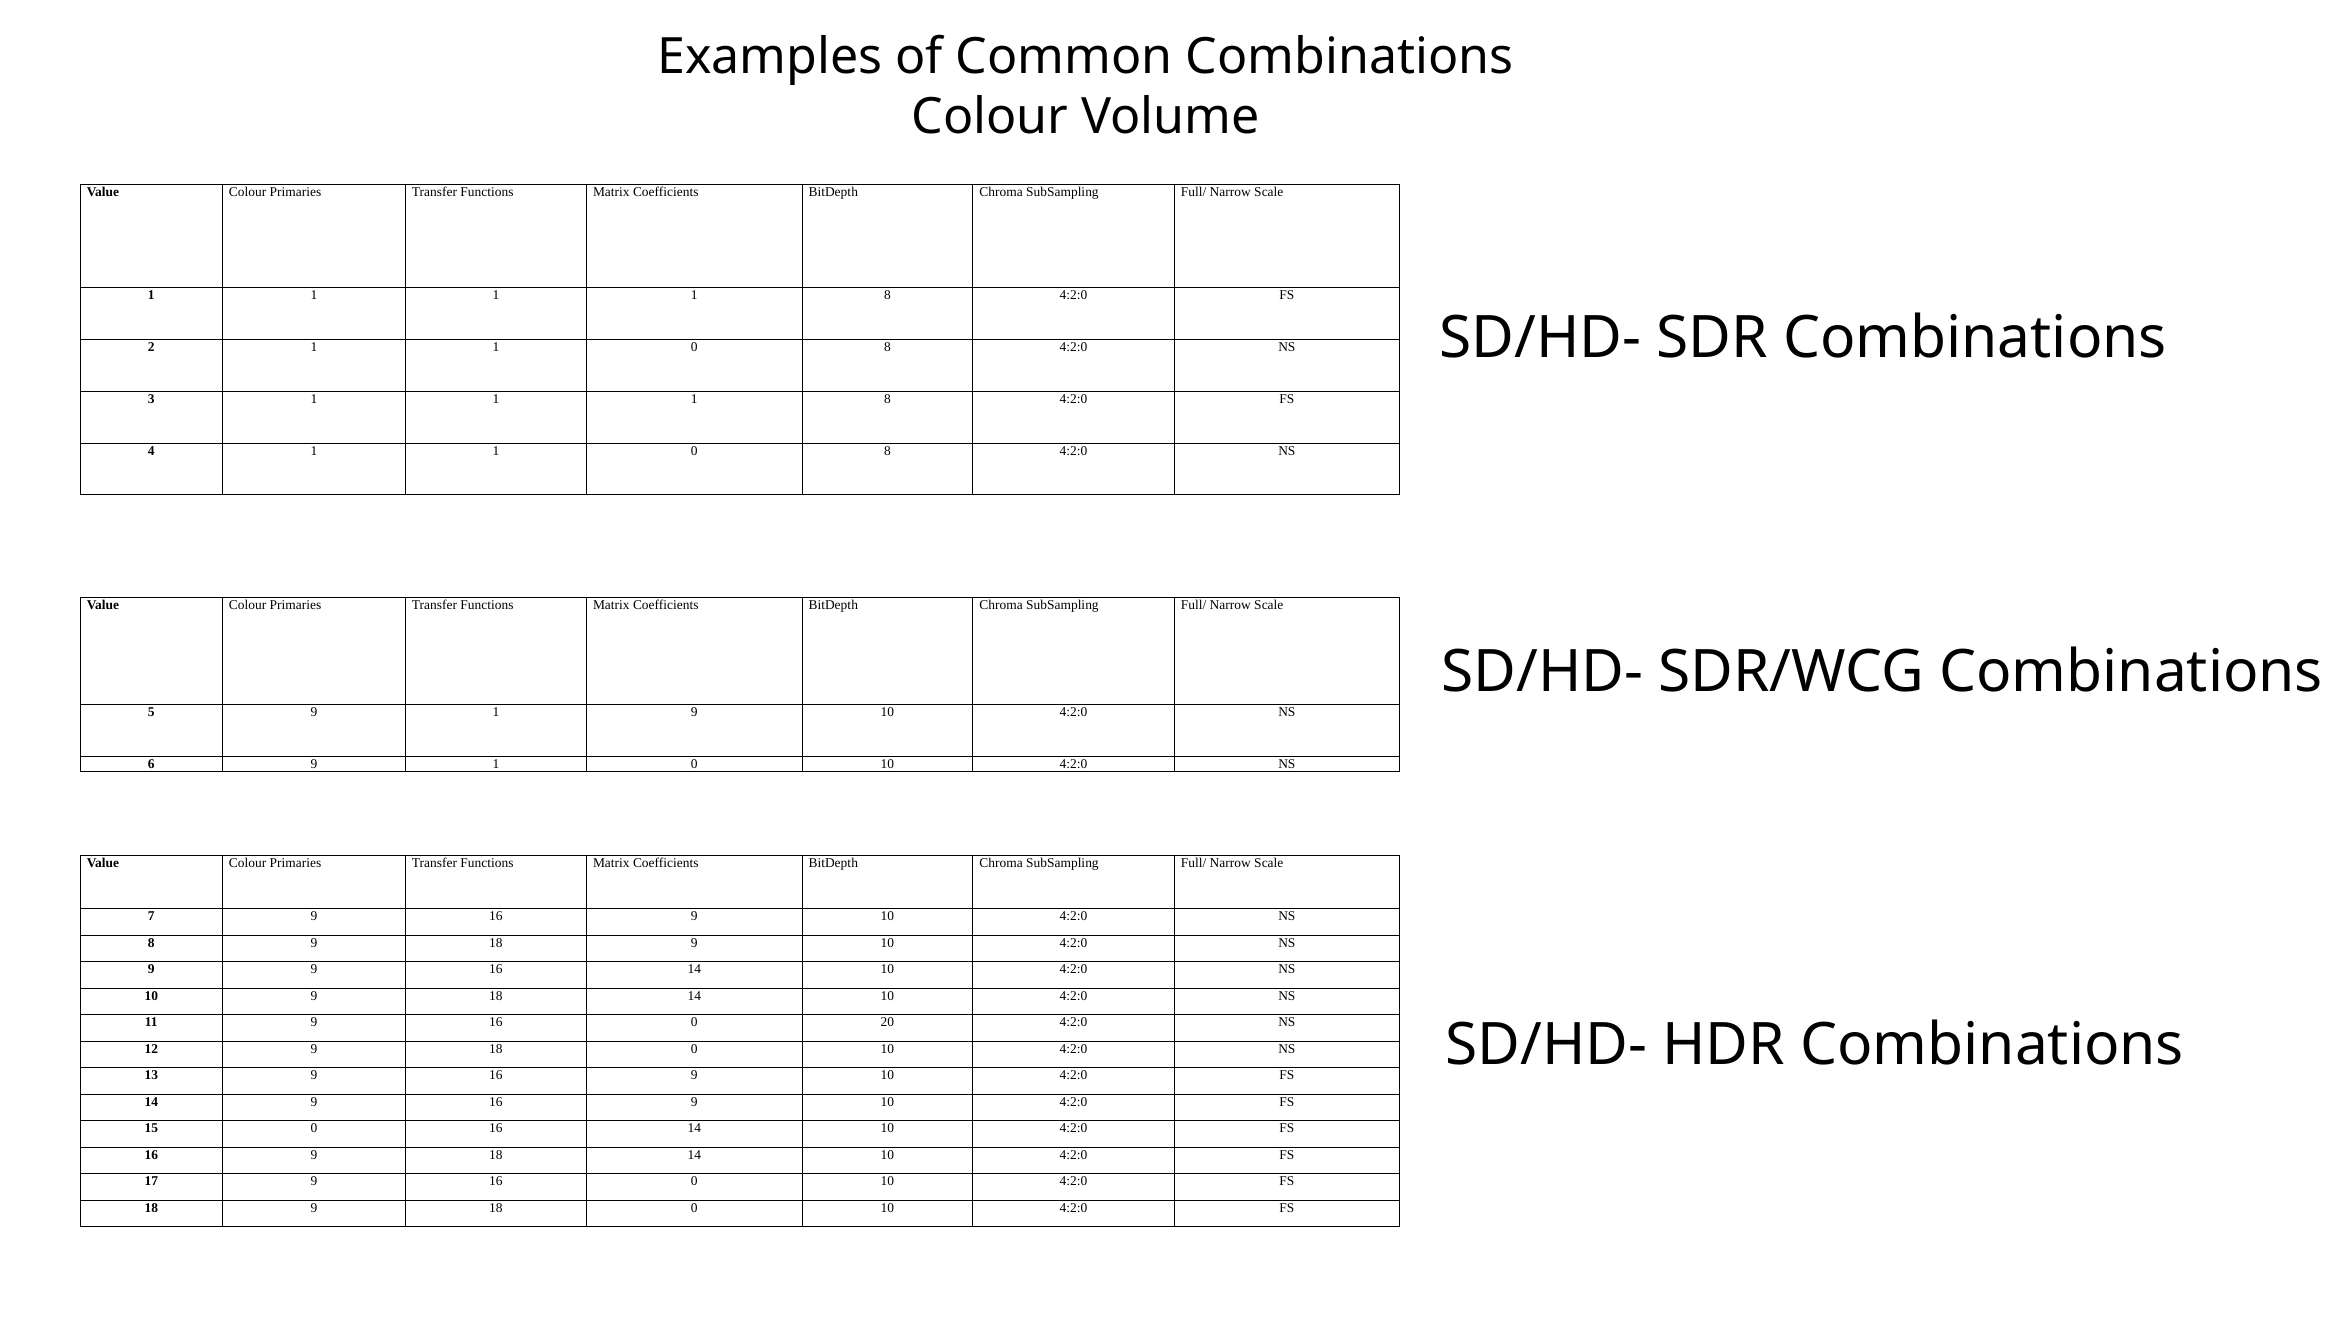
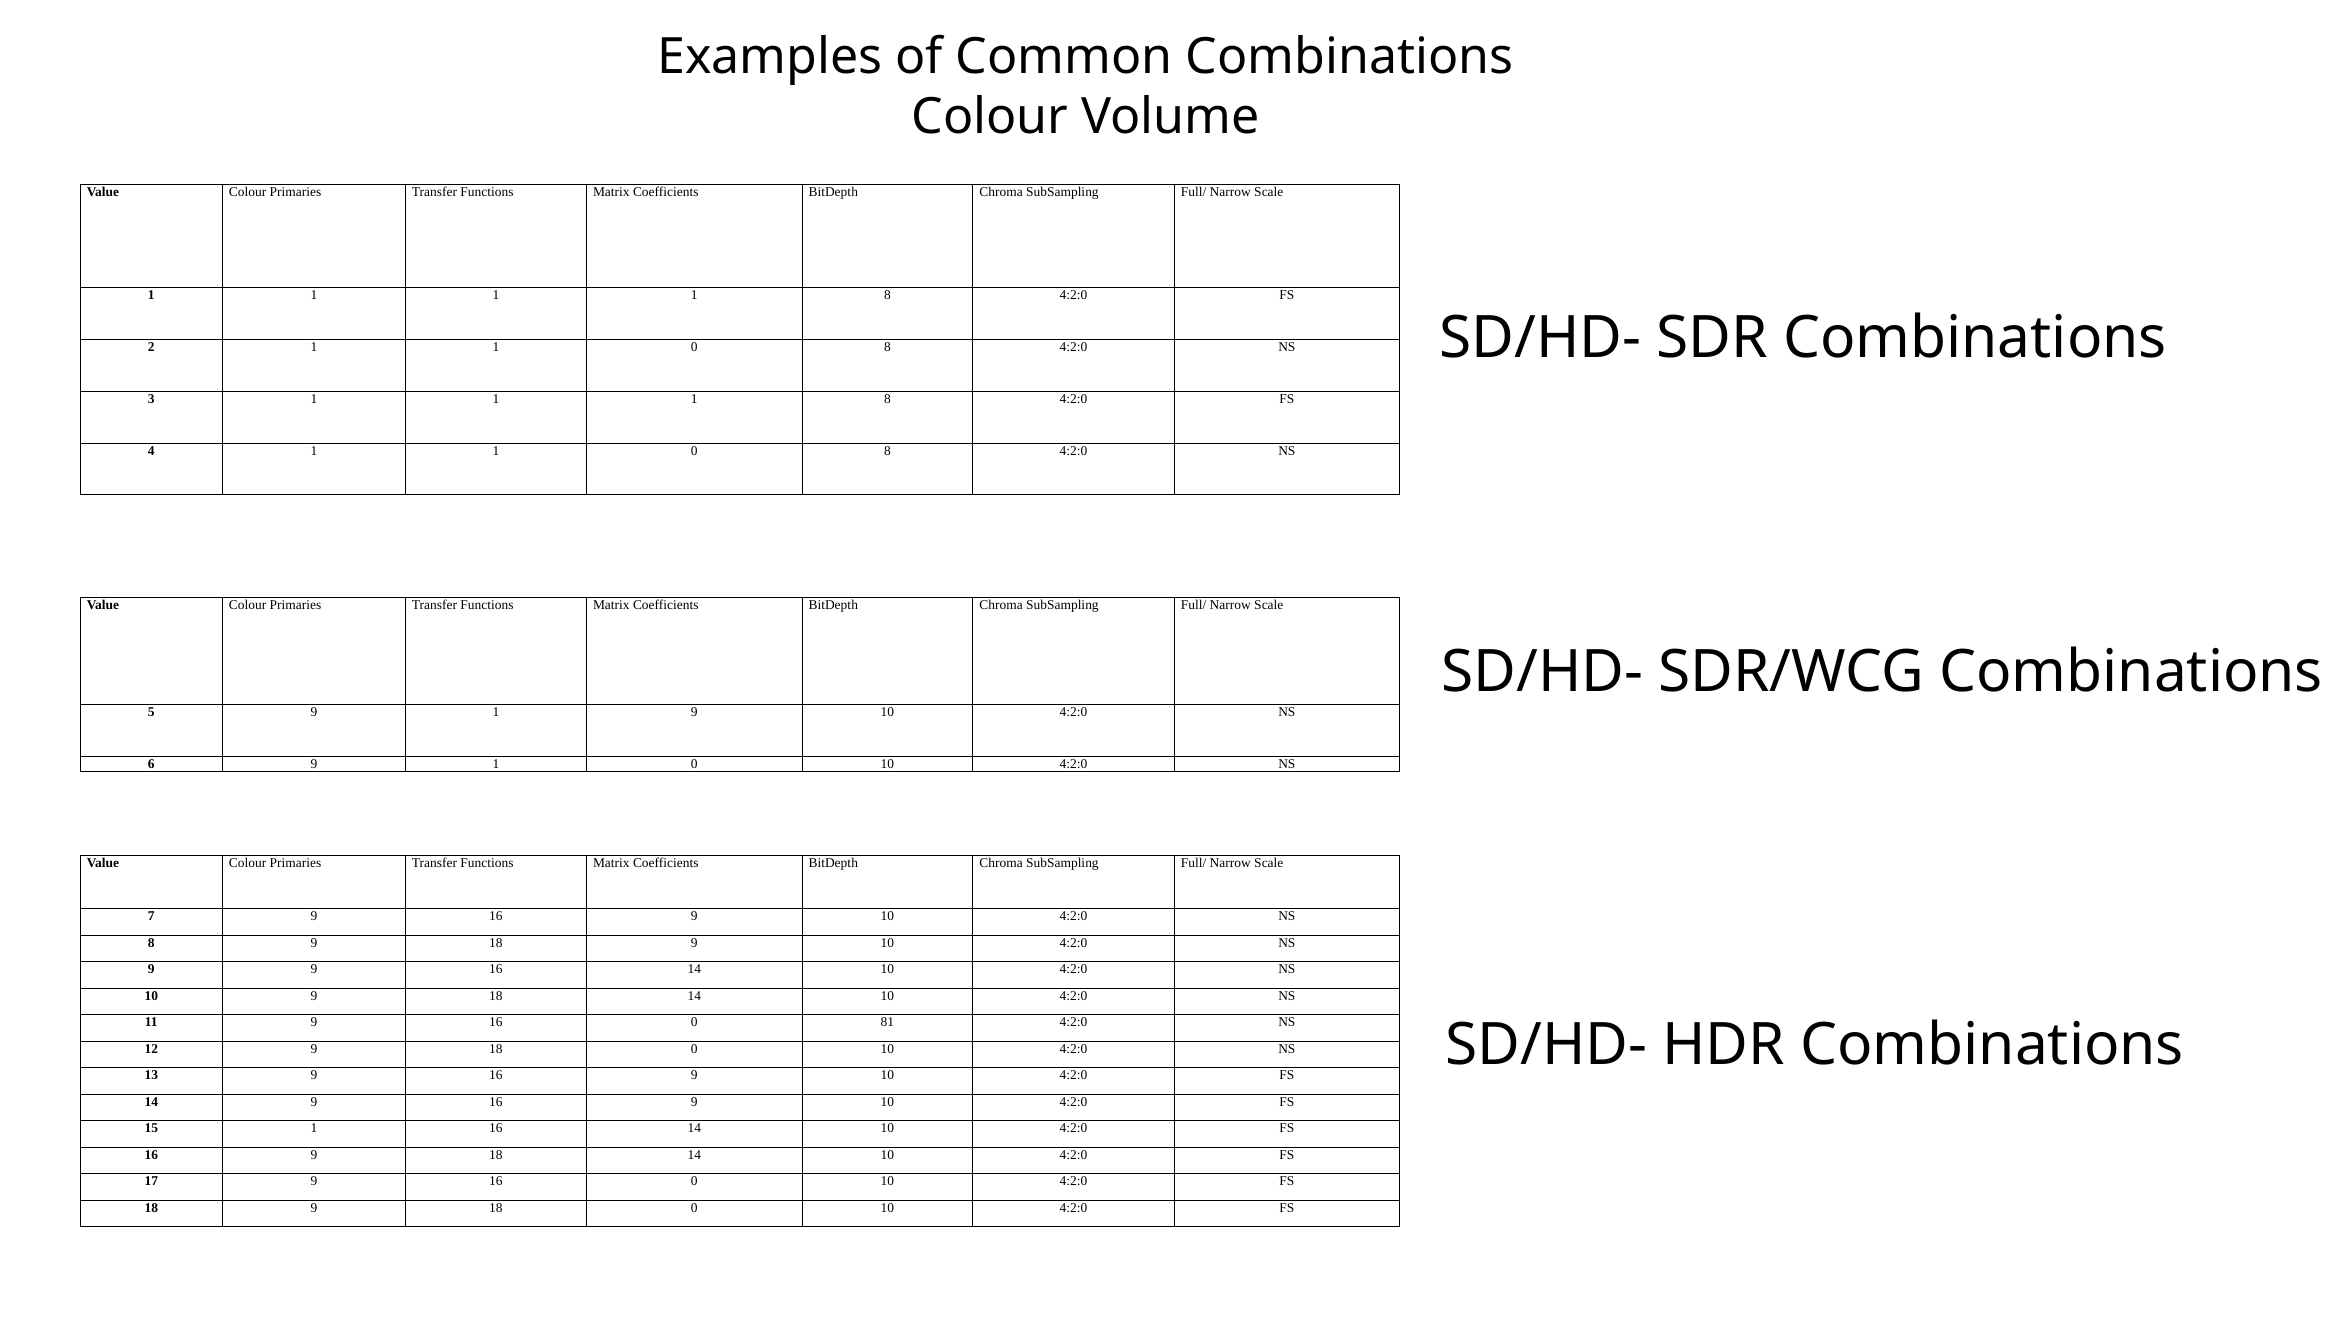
20: 20 -> 81
15 0: 0 -> 1
